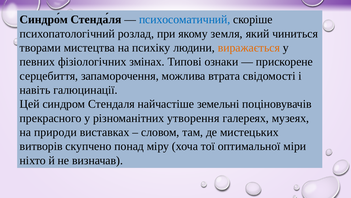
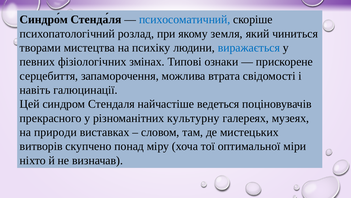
виражається colour: orange -> blue
земельні: земельні -> ведеться
утворення: утворення -> культурну
